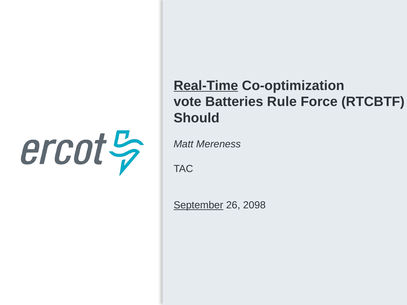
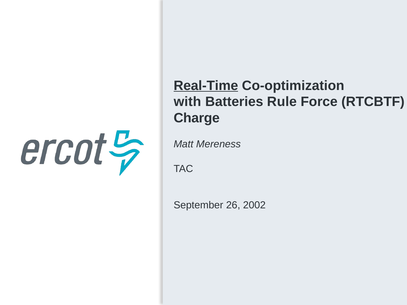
vote: vote -> with
Should: Should -> Charge
September underline: present -> none
2098: 2098 -> 2002
